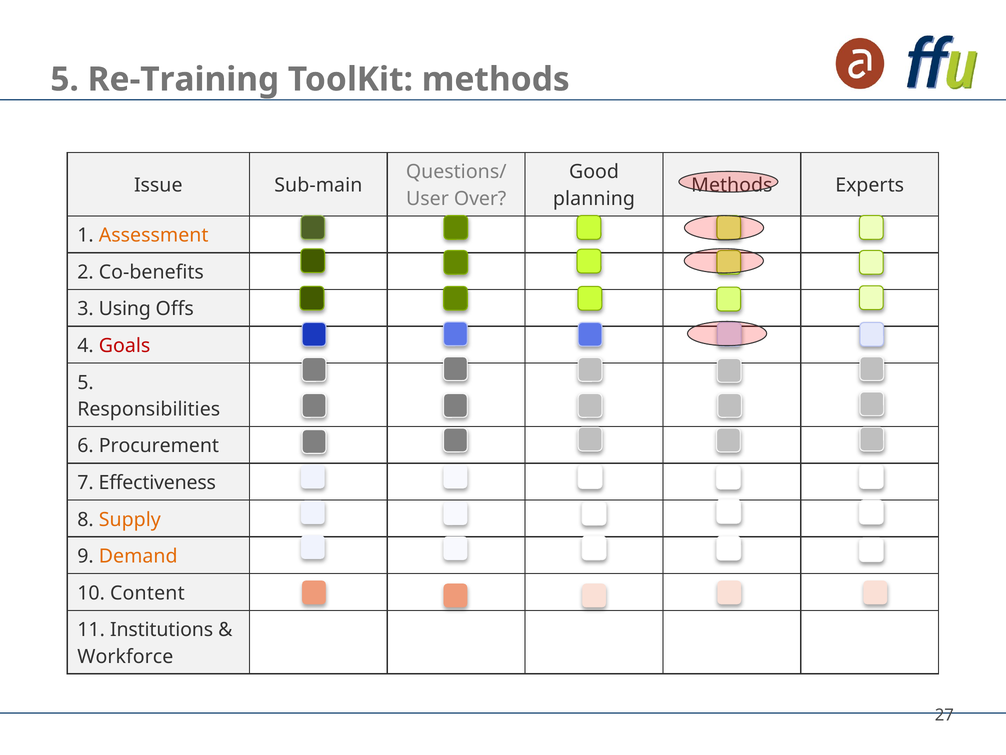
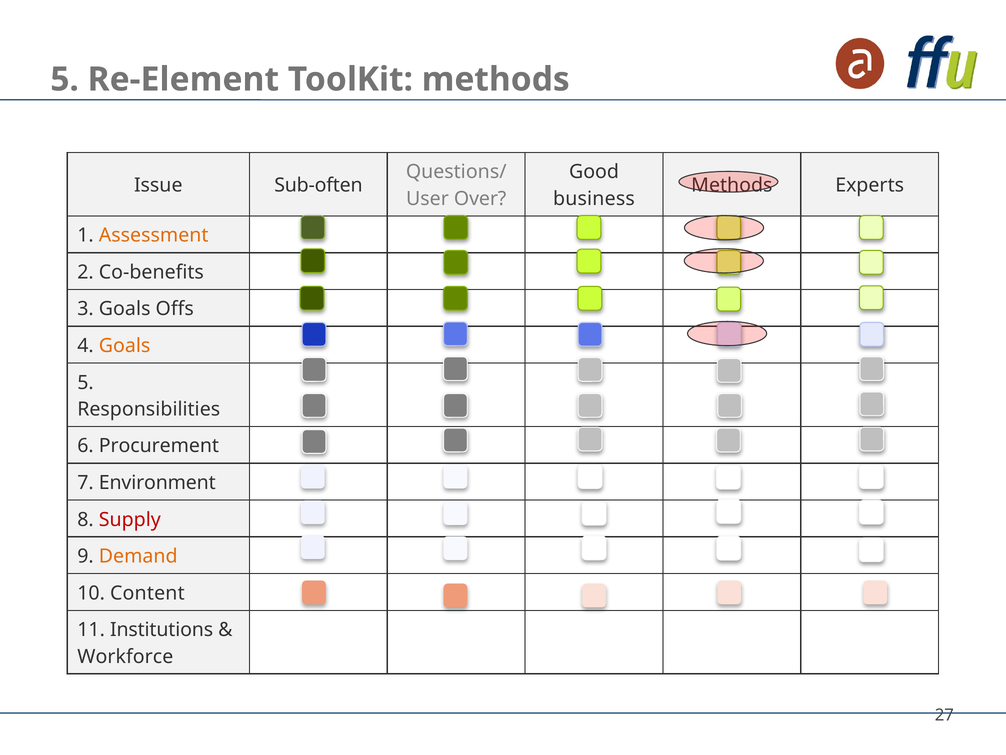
Re-Training: Re-Training -> Re-Element
Sub-main: Sub-main -> Sub-often
planning: planning -> business
3 Using: Using -> Goals
Goals at (125, 346) colour: red -> orange
Effectiveness: Effectiveness -> Environment
Supply colour: orange -> red
